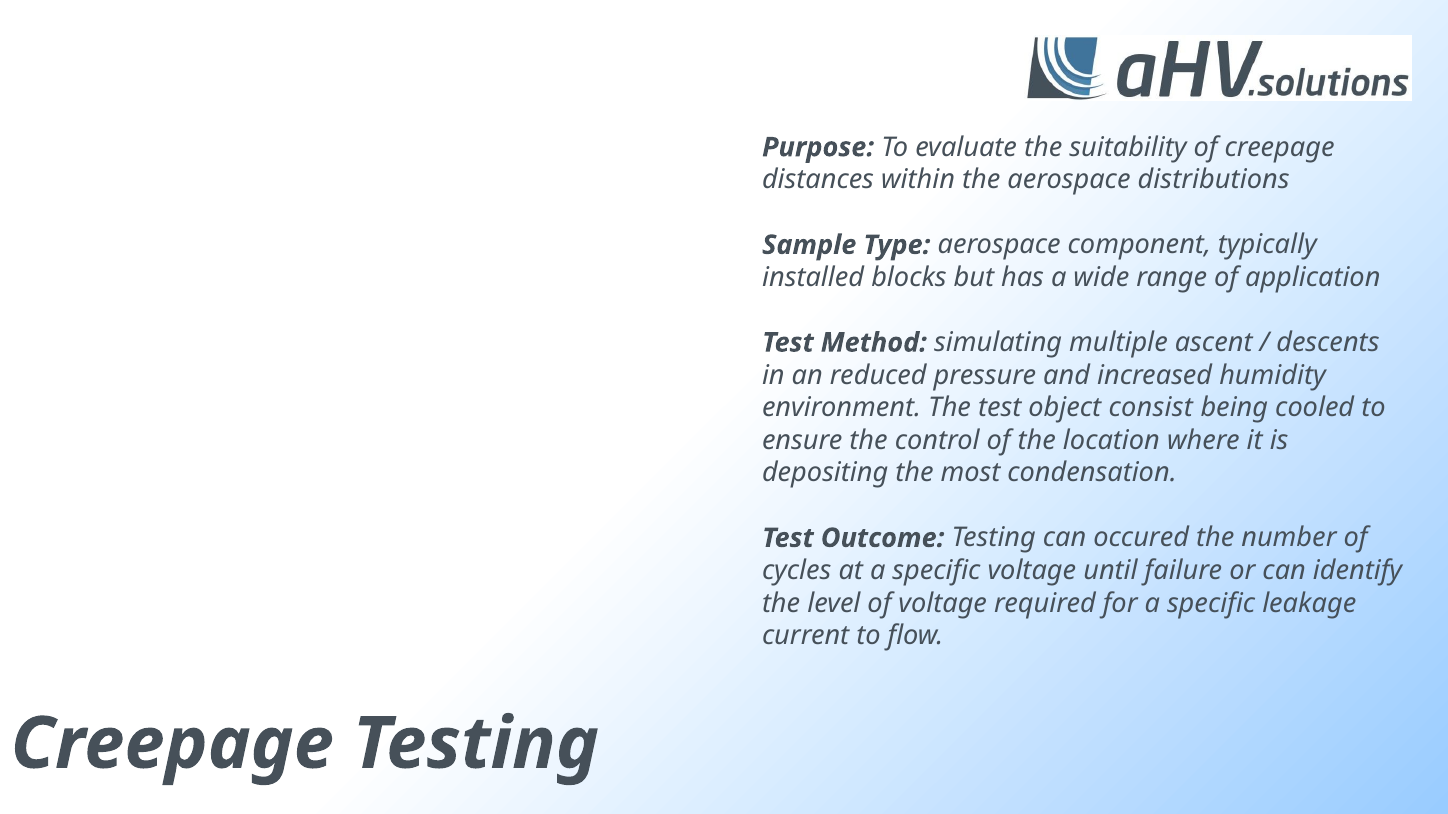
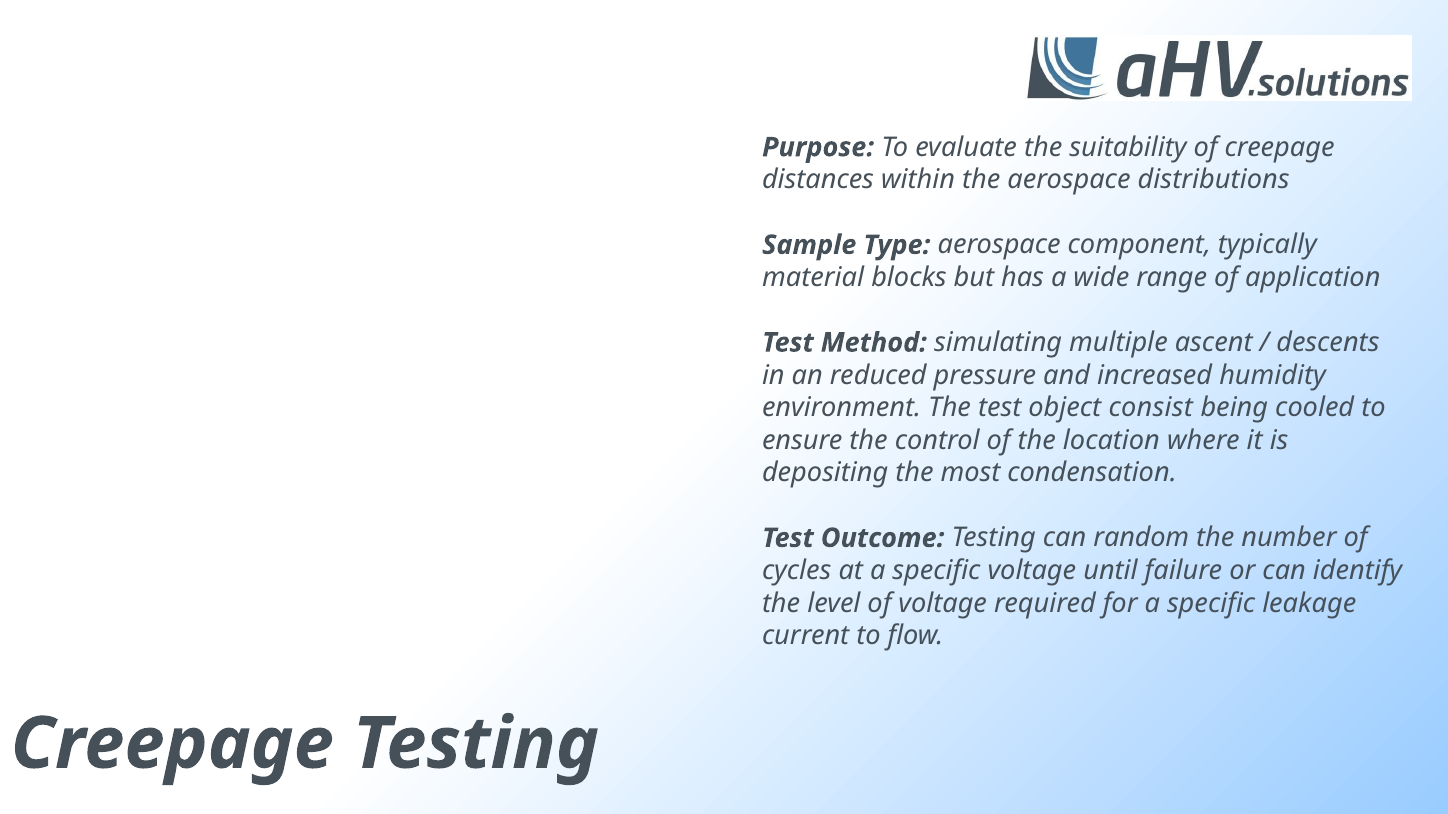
installed: installed -> material
occured: occured -> random
